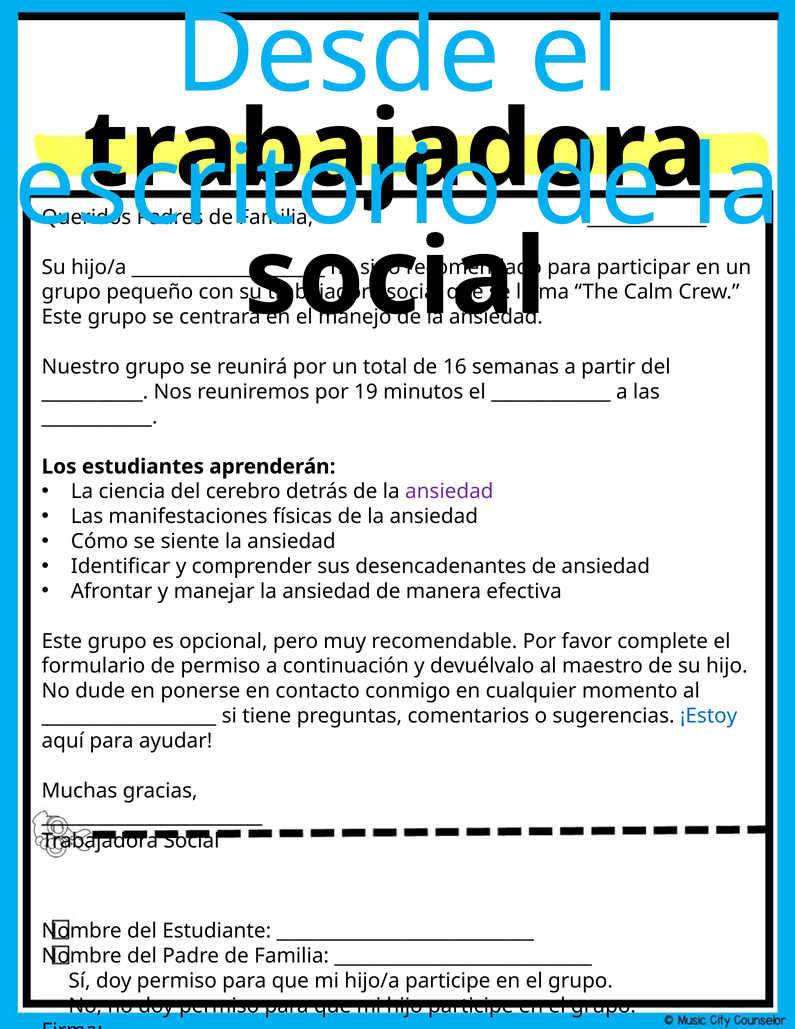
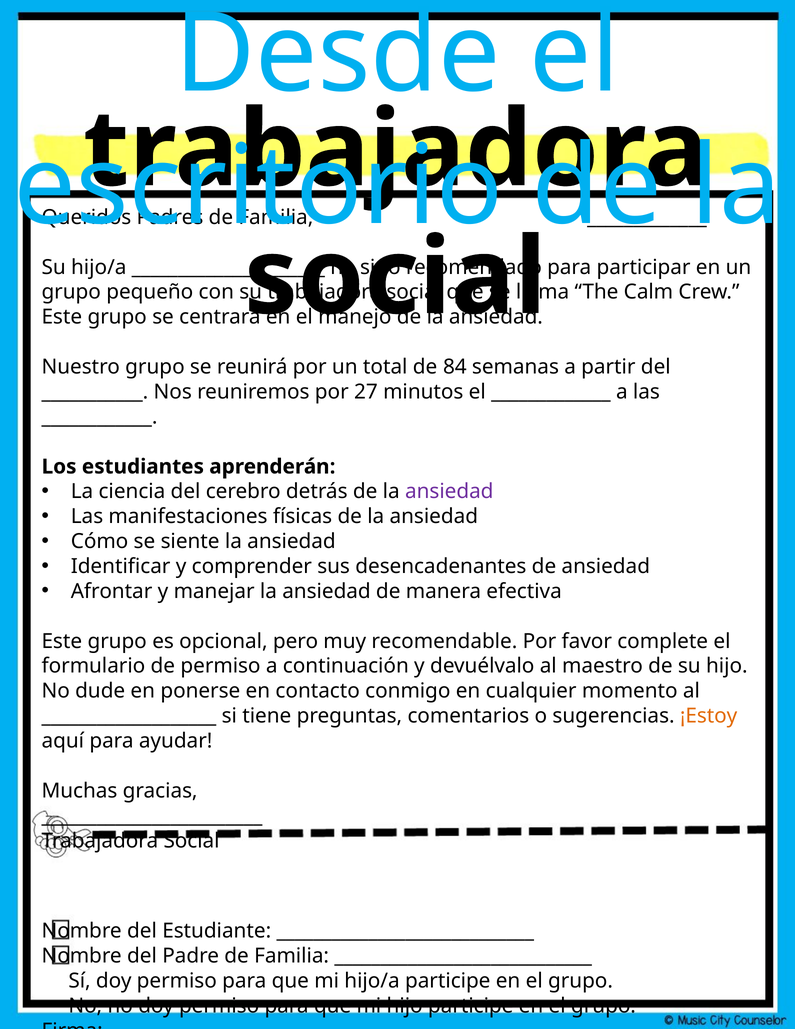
16: 16 -> 84
19: 19 -> 27
¡Estoy colour: blue -> orange
